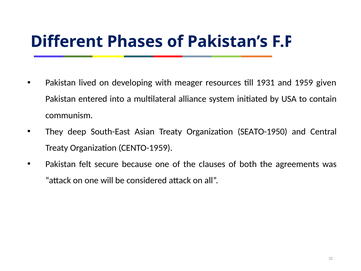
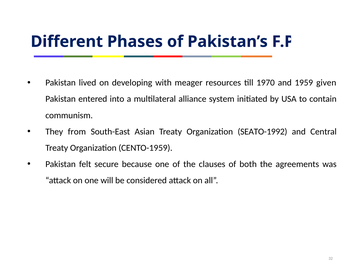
1931: 1931 -> 1970
deep: deep -> from
SEATO-1950: SEATO-1950 -> SEATO-1992
